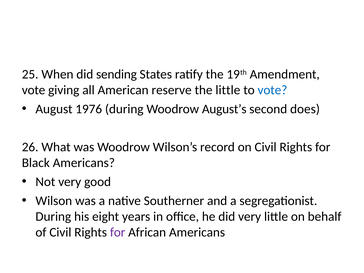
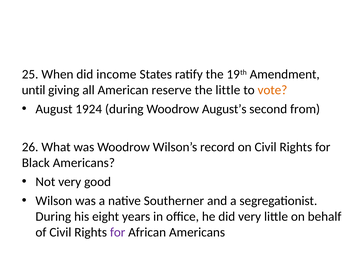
sending: sending -> income
vote at (34, 90): vote -> until
vote at (272, 90) colour: blue -> orange
1976: 1976 -> 1924
does: does -> from
